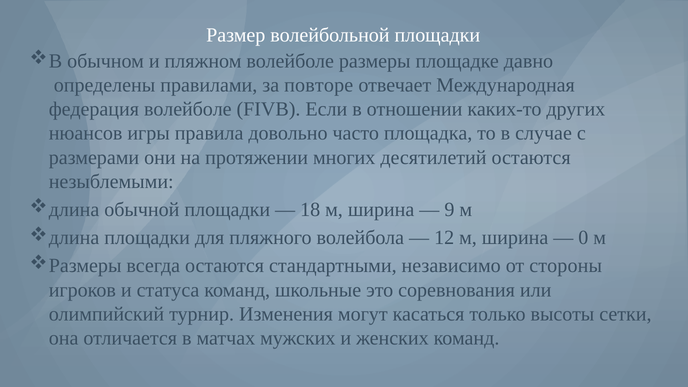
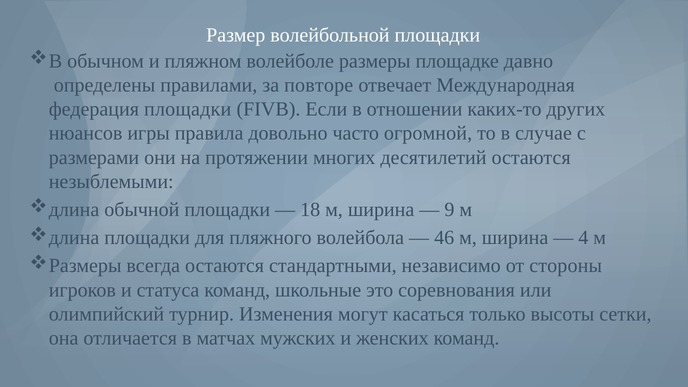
федерация волейболе: волейболе -> площадки
площадка: площадка -> огромной
12: 12 -> 46
0: 0 -> 4
